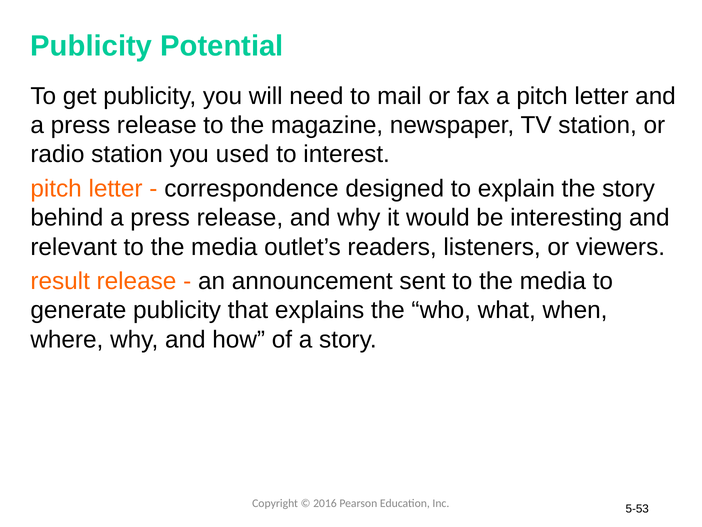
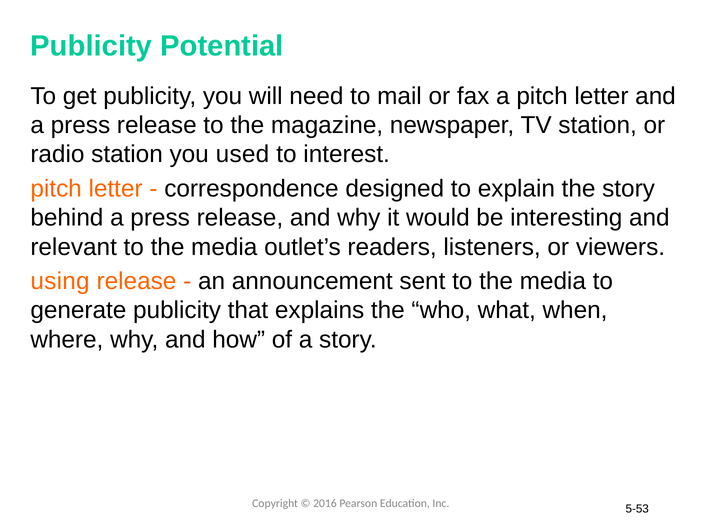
result: result -> using
